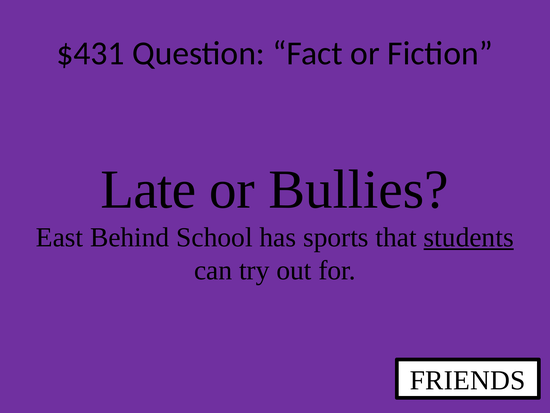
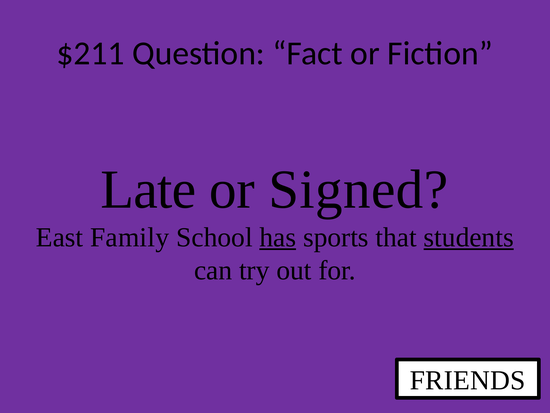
$431: $431 -> $211
Bullies: Bullies -> Signed
Behind: Behind -> Family
has underline: none -> present
